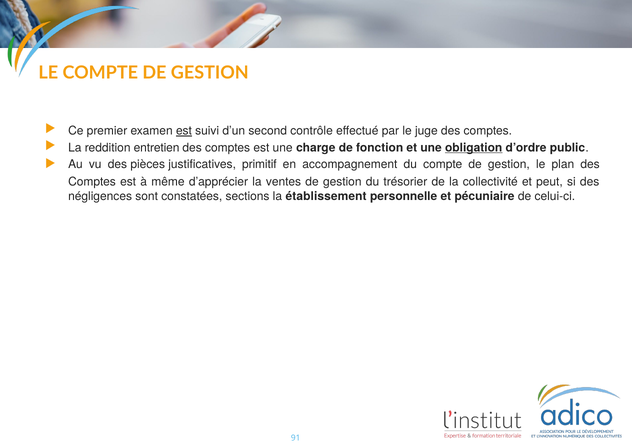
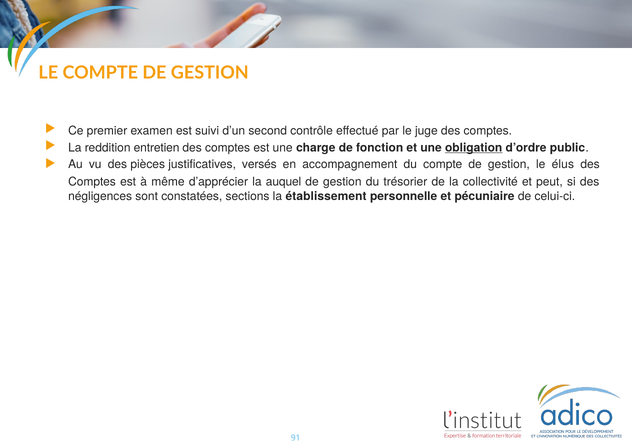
est at (184, 131) underline: present -> none
primitif: primitif -> versés
plan: plan -> élus
ventes: ventes -> auquel
